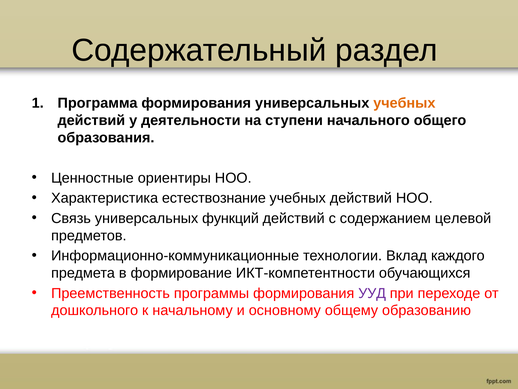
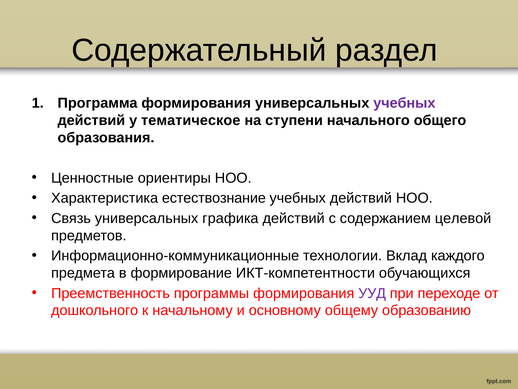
учебных at (404, 103) colour: orange -> purple
деятельности: деятельности -> тематическое
функций: функций -> графика
